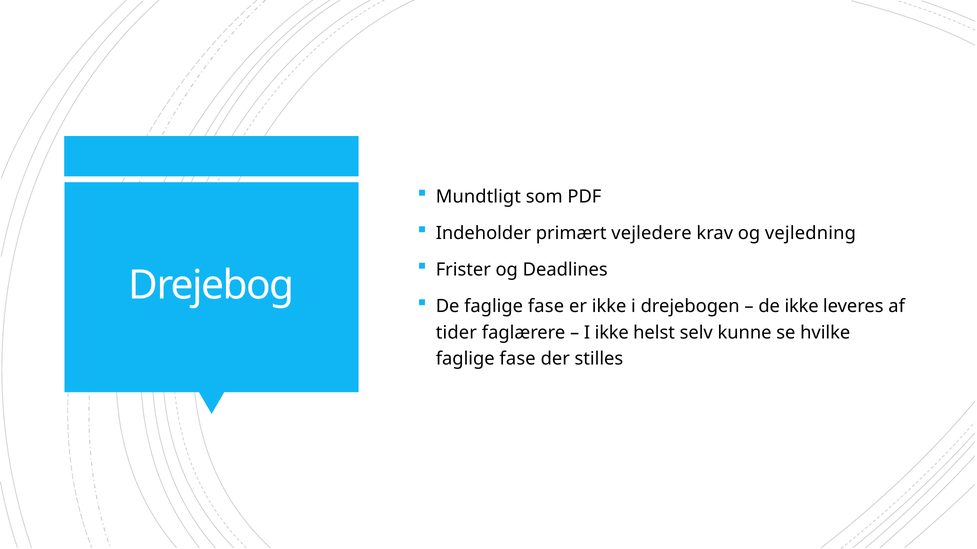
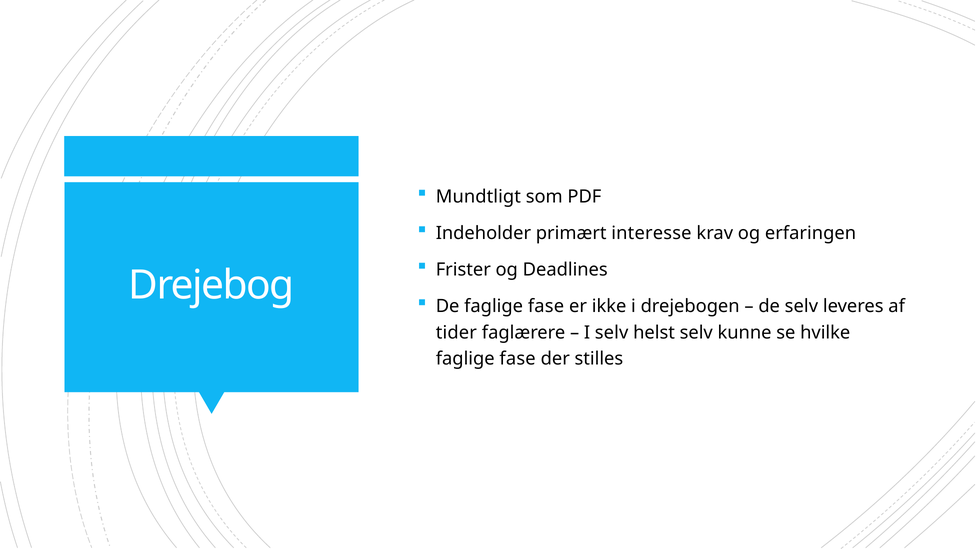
vejledere: vejledere -> interesse
vejledning: vejledning -> erfaringen
de ikke: ikke -> selv
I ikke: ikke -> selv
